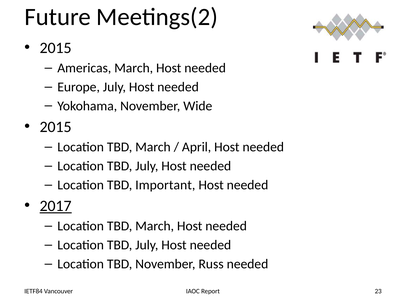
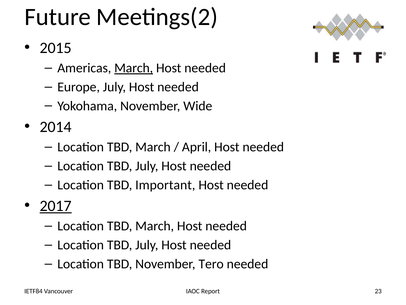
March at (134, 68) underline: none -> present
2015 at (56, 127): 2015 -> 2014
Russ: Russ -> Tero
